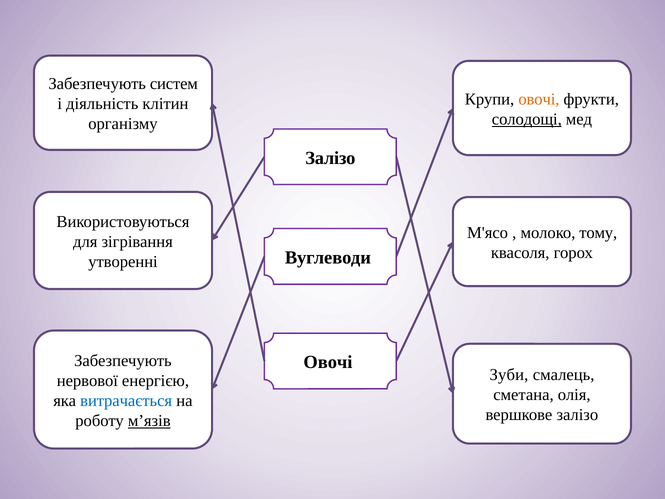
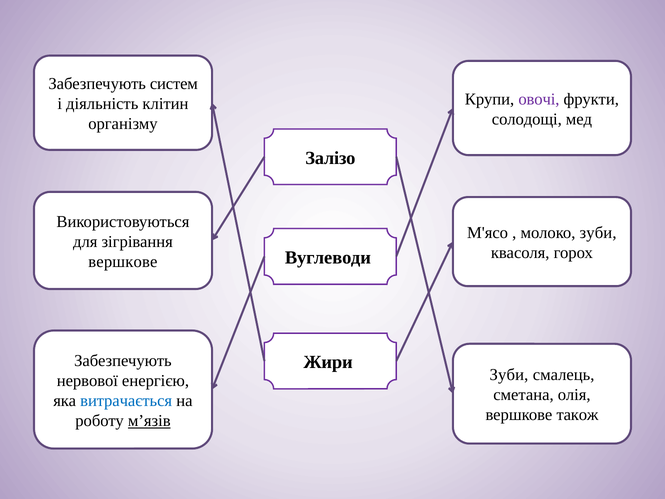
овочі at (539, 99) colour: orange -> purple
солодощі underline: present -> none
молоко тому: тому -> зуби
утворенні at (123, 261): утворенні -> вершкове
Овочі at (328, 362): Овочі -> Жири
вершкове залізо: залізо -> також
